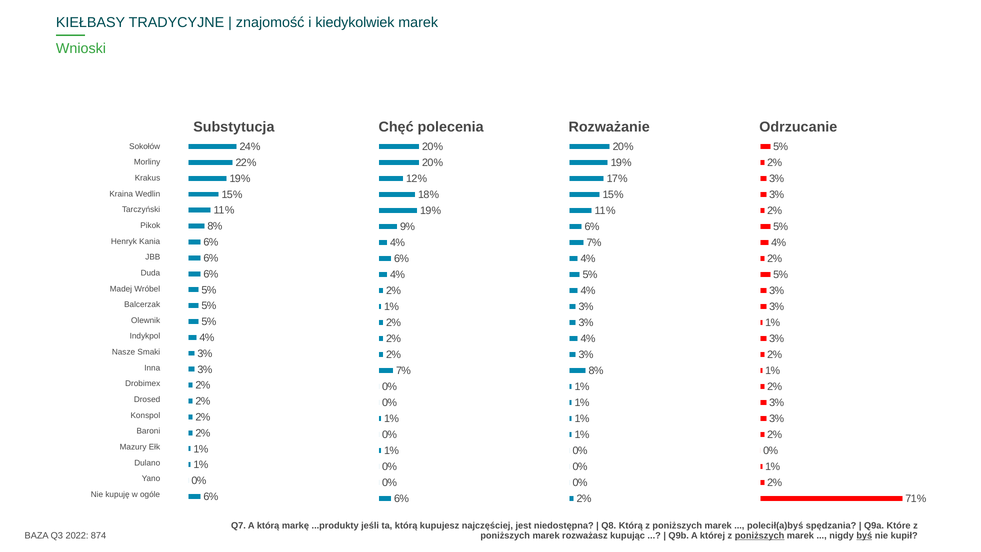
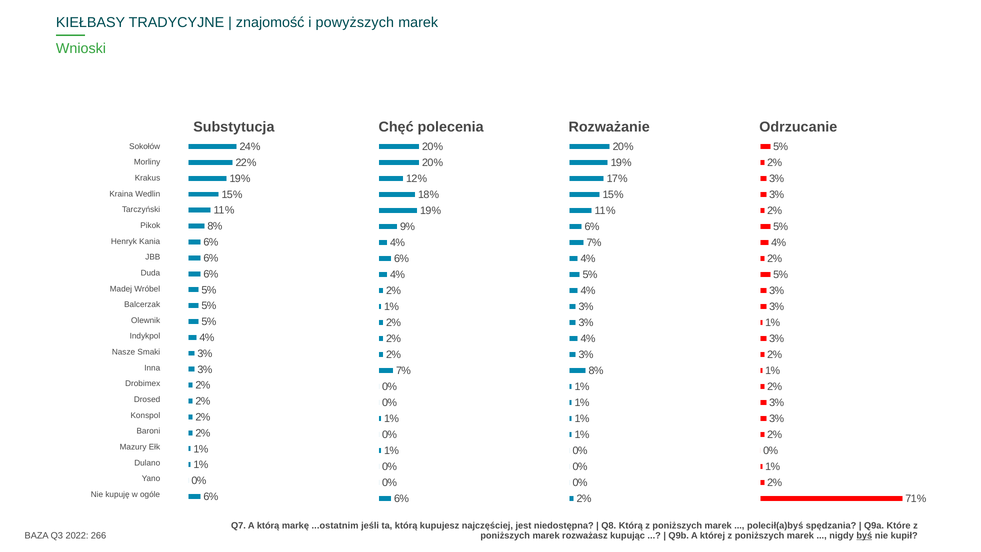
kiedykolwiek: kiedykolwiek -> powyższych
...produkty: ...produkty -> ...ostatnim
874: 874 -> 266
poniższych at (760, 536) underline: present -> none
